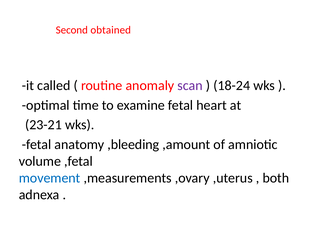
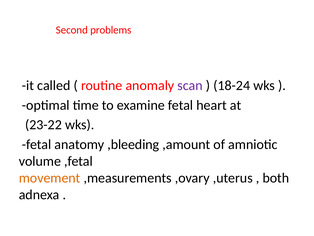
obtained: obtained -> problems
23-21: 23-21 -> 23-22
movement colour: blue -> orange
